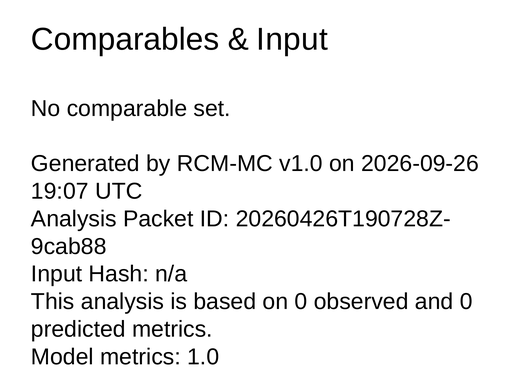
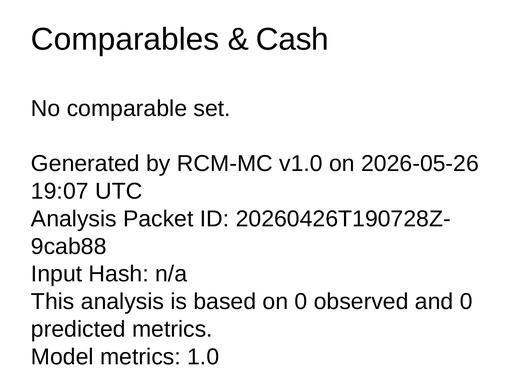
Input at (292, 39): Input -> Cash
2026-09-26: 2026-09-26 -> 2026-05-26
